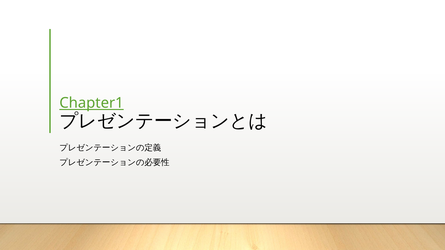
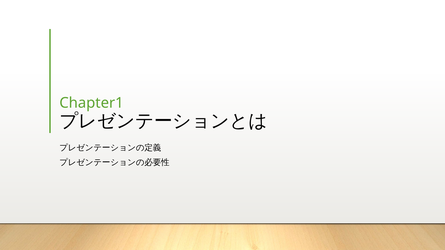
Chapter1 underline: present -> none
